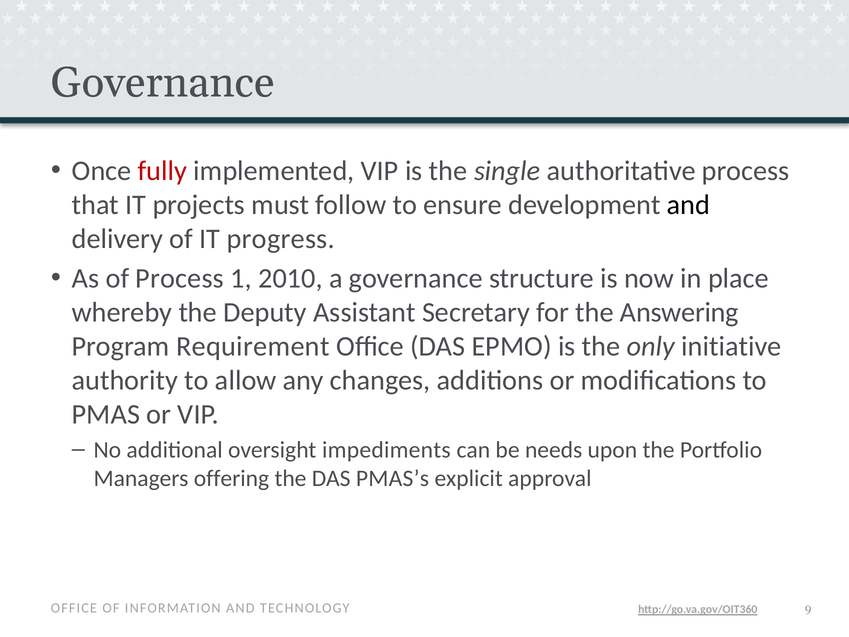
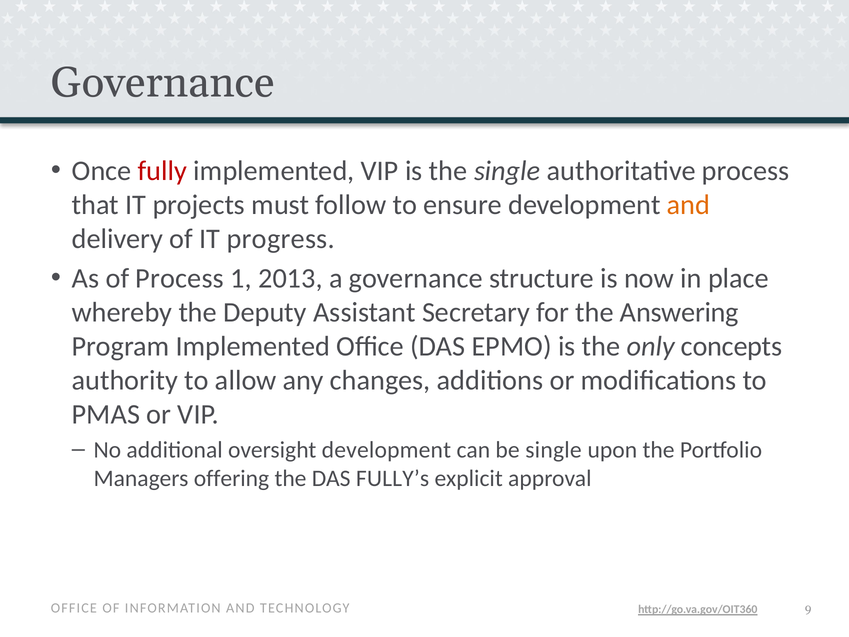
and at (689, 205) colour: black -> orange
2010: 2010 -> 2013
Program Requirement: Requirement -> Implemented
initiative: initiative -> concepts
oversight impediments: impediments -> development
be needs: needs -> single
PMAS’s: PMAS’s -> FULLY’s
